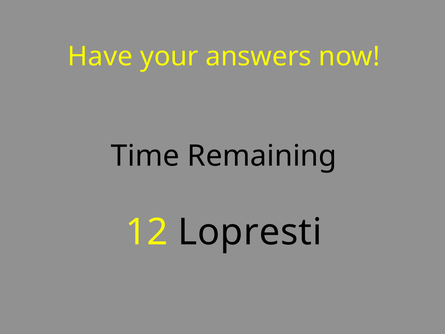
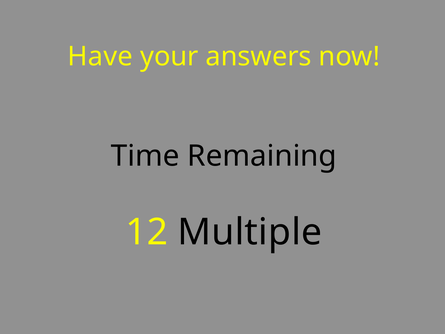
Lopresti: Lopresti -> Multiple
